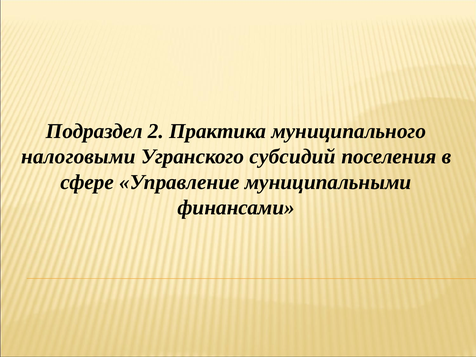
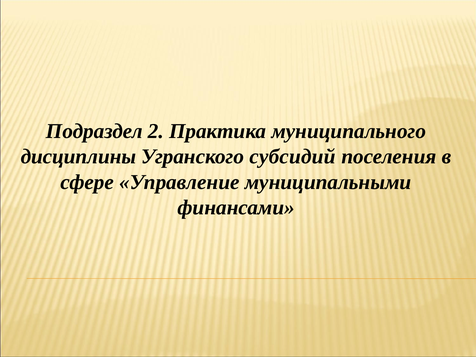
налоговыми: налоговыми -> дисциплины
